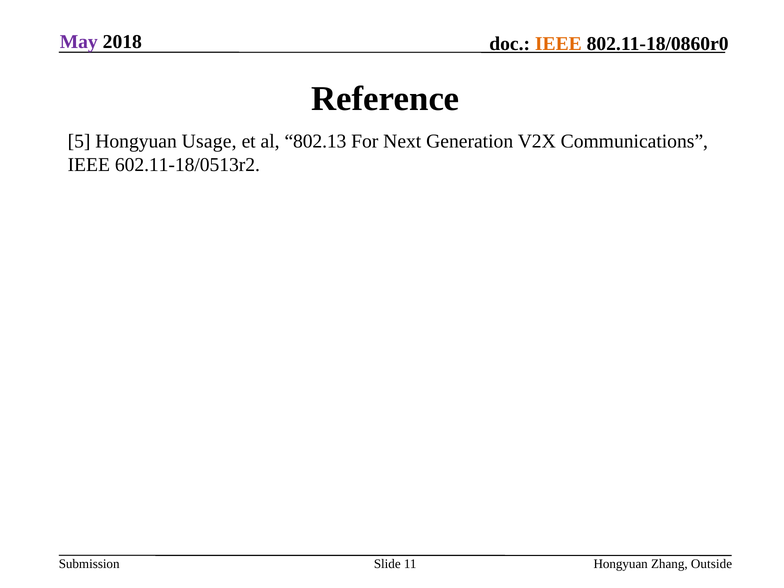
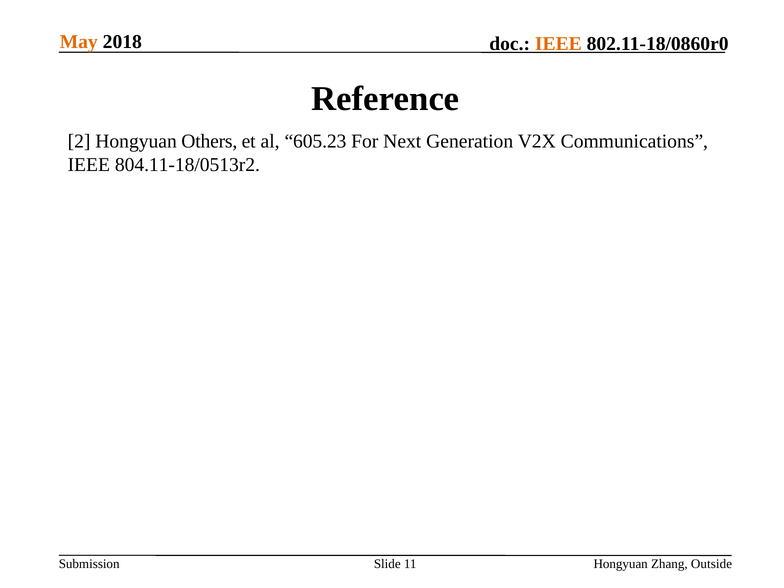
May colour: purple -> orange
5: 5 -> 2
Usage: Usage -> Others
802.13: 802.13 -> 605.23
602.11-18/0513r2: 602.11-18/0513r2 -> 804.11-18/0513r2
